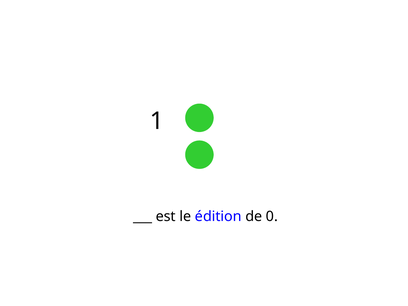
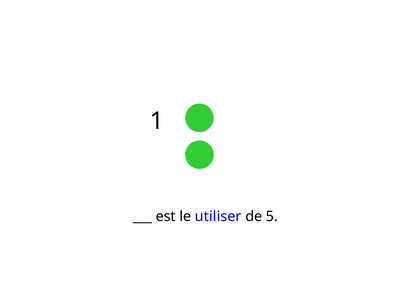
édition: édition -> utiliser
0: 0 -> 5
